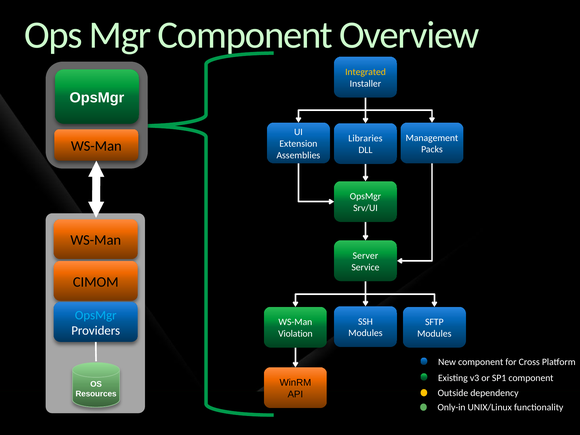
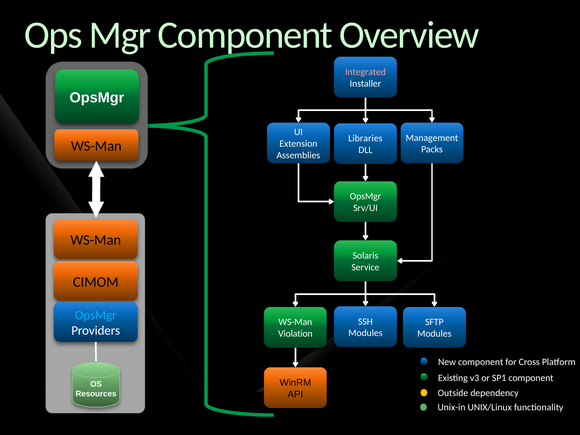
Integrated colour: yellow -> pink
Server: Server -> Solaris
Only-in: Only-in -> Unix-in
